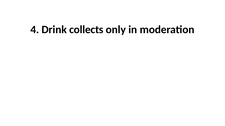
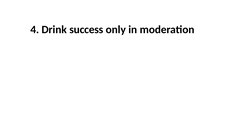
collects: collects -> success
